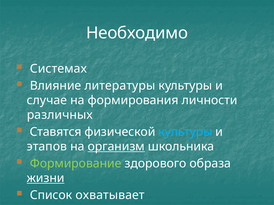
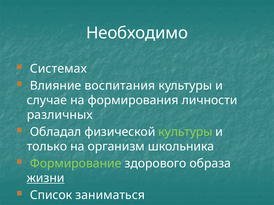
литературы: литературы -> воспитания
Ставятся: Ставятся -> Обладал
культуры at (185, 132) colour: light blue -> light green
этапов: этапов -> только
организм underline: present -> none
охватывает: охватывает -> заниматься
